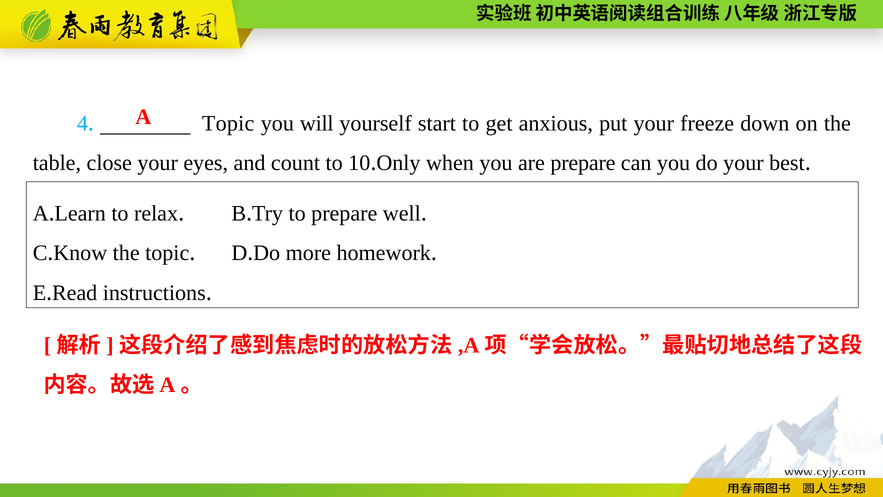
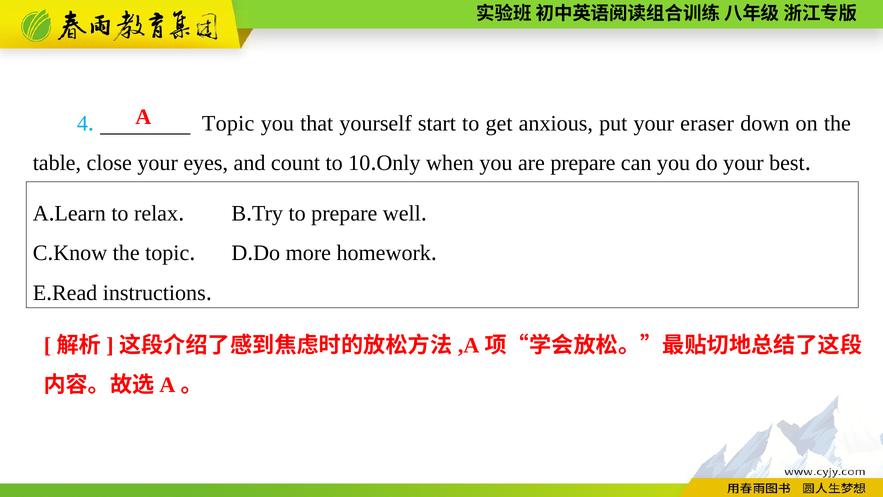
will: will -> that
freeze: freeze -> eraser
